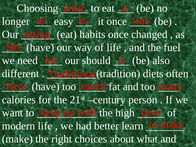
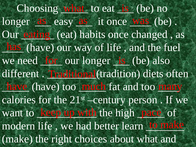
our should: should -> longer
